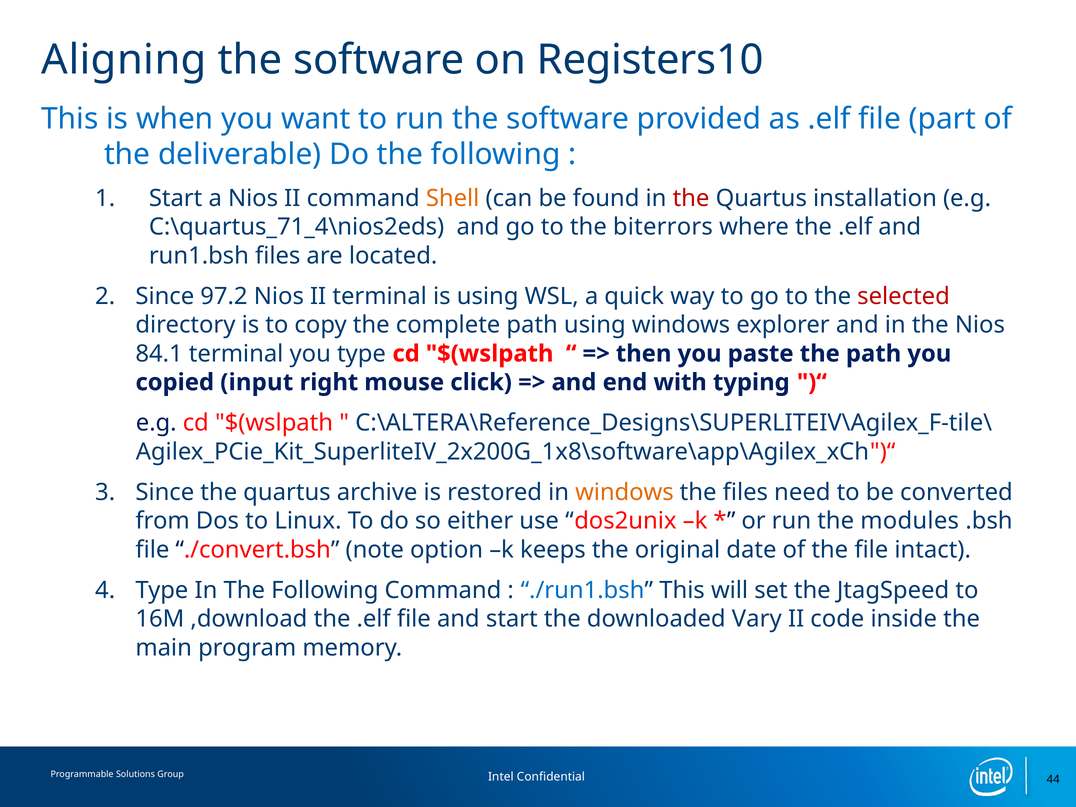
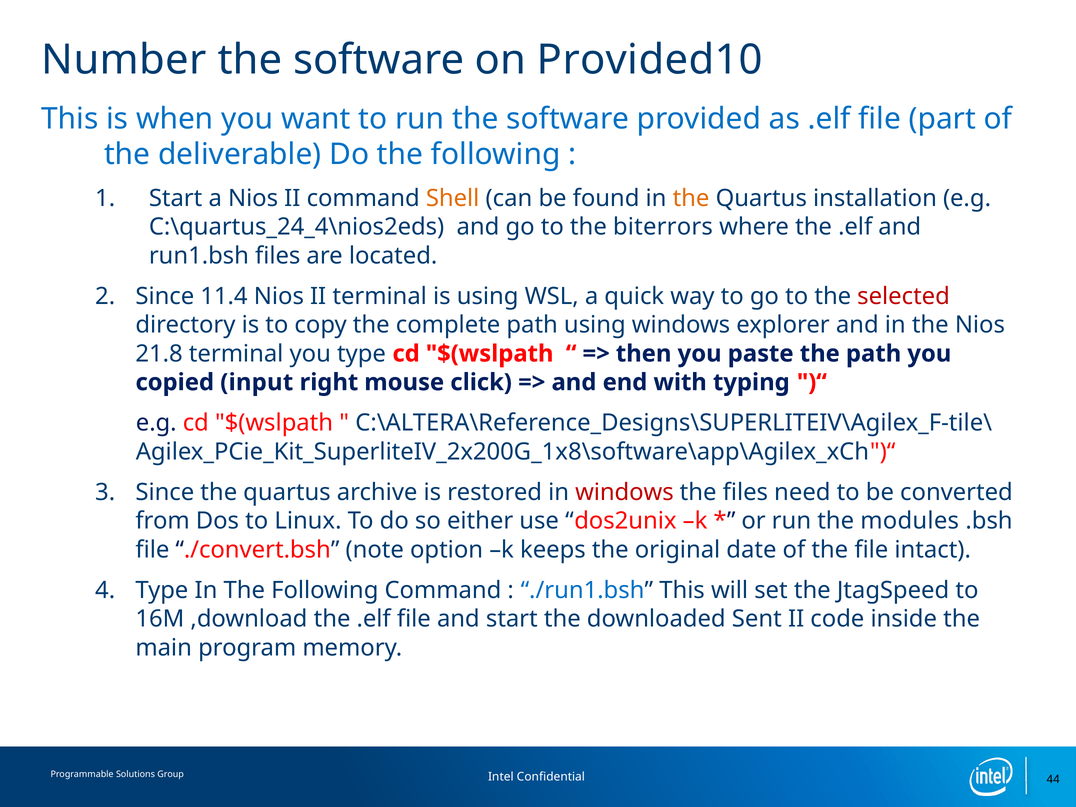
Aligning: Aligning -> Number
Registers10: Registers10 -> Provided10
the at (691, 198) colour: red -> orange
C:\quartus_71_4\nios2eds: C:\quartus_71_4\nios2eds -> C:\quartus_24_4\nios2eds
97.2: 97.2 -> 11.4
84.1: 84.1 -> 21.8
windows at (624, 492) colour: orange -> red
Vary: Vary -> Sent
